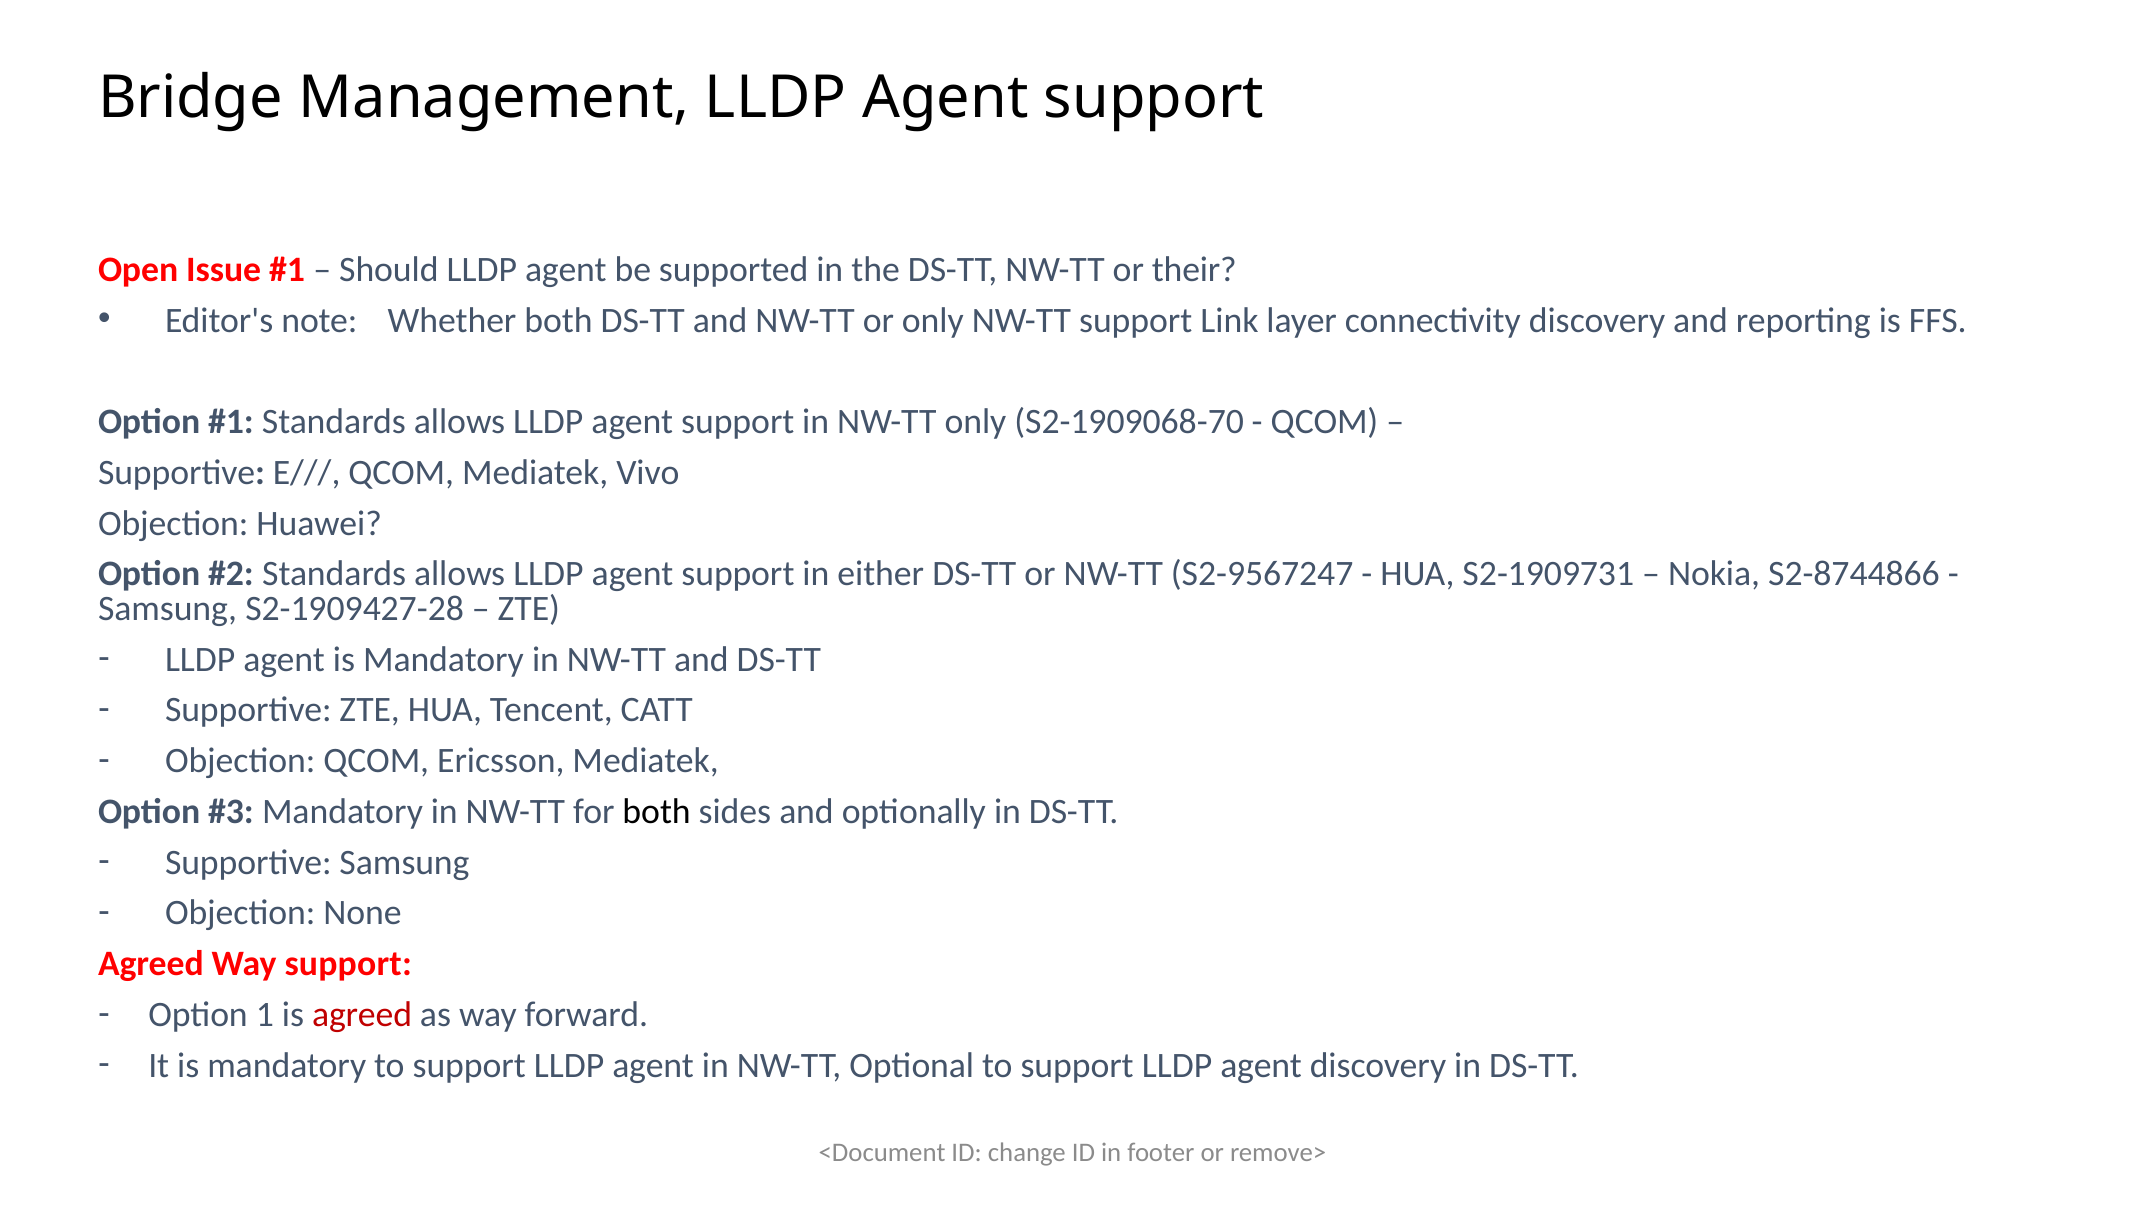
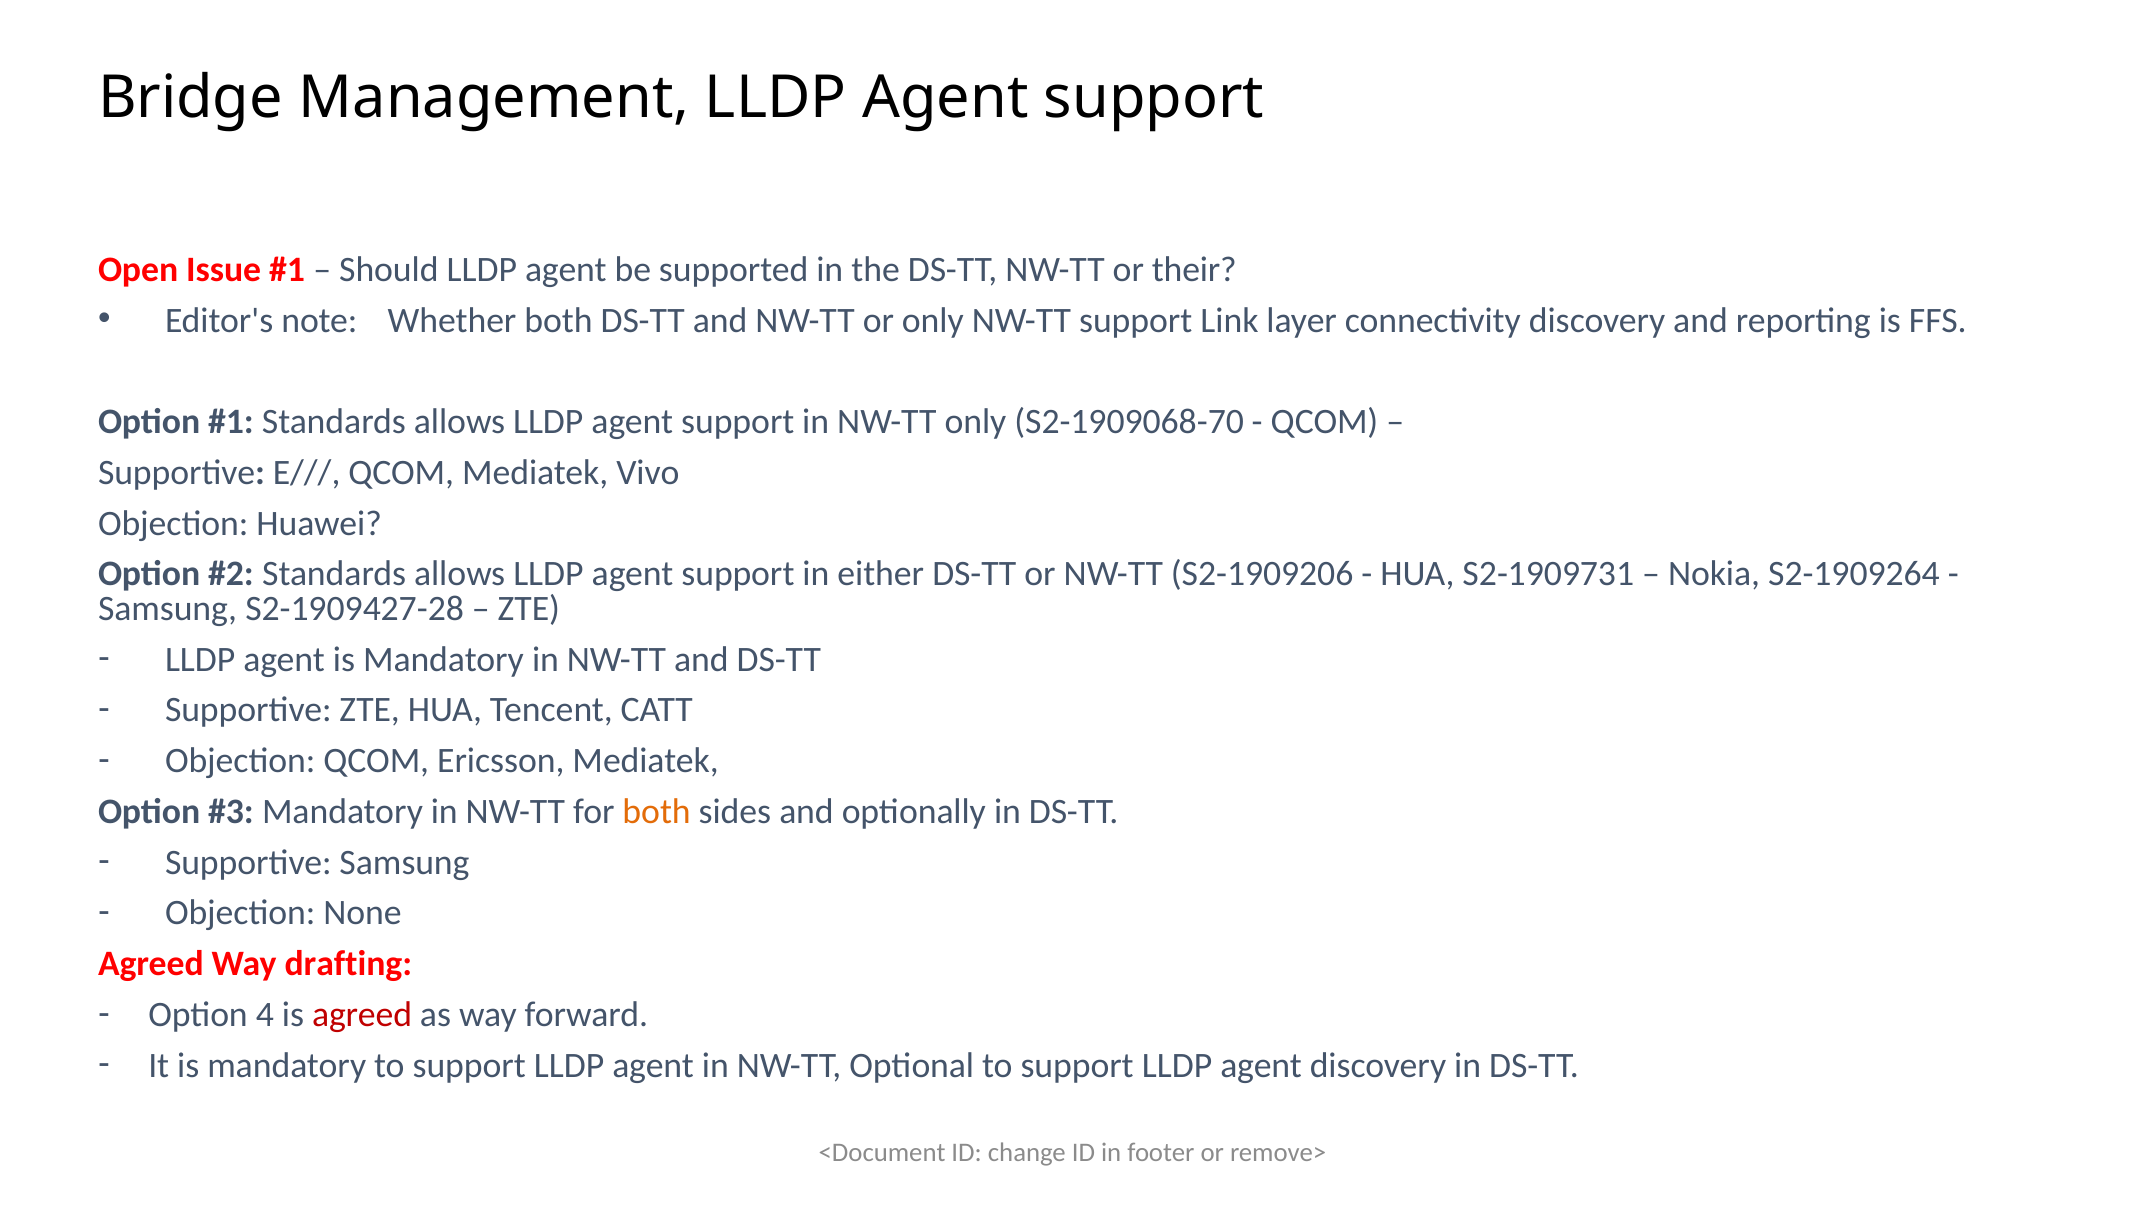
S2-9567247: S2-9567247 -> S2-1909206
S2-8744866: S2-8744866 -> S2-1909264
both at (657, 812) colour: black -> orange
Way support: support -> drafting
1: 1 -> 4
